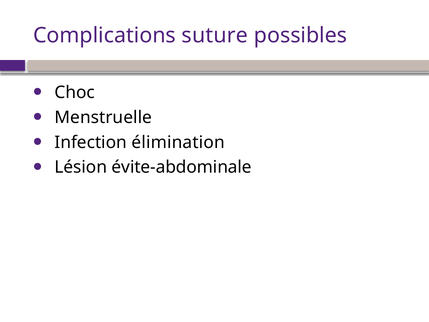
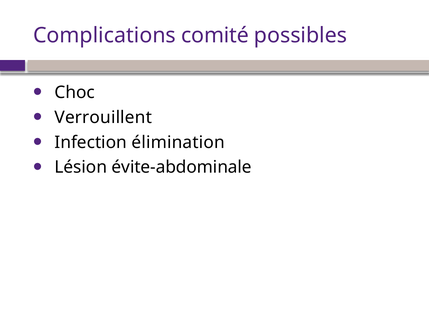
suture: suture -> comité
Menstruelle: Menstruelle -> Verrouillent
